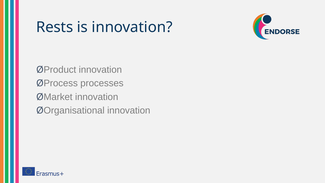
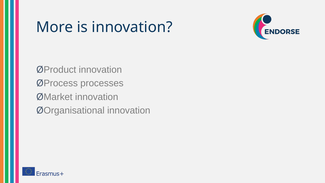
Rests: Rests -> More
